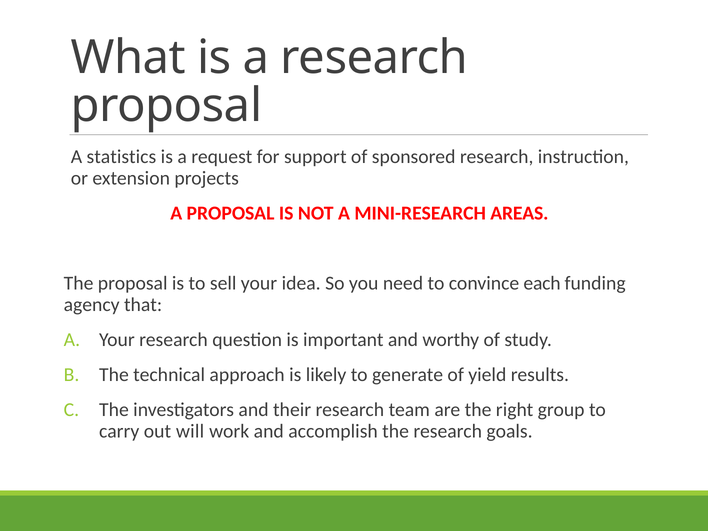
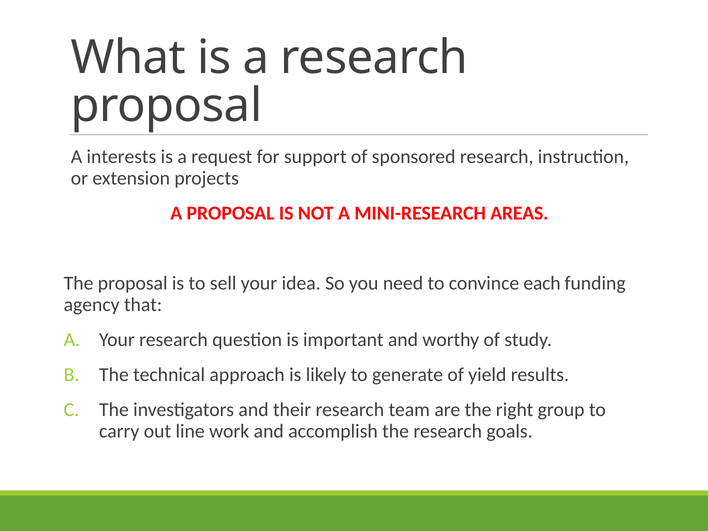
statistics: statistics -> interests
will: will -> line
